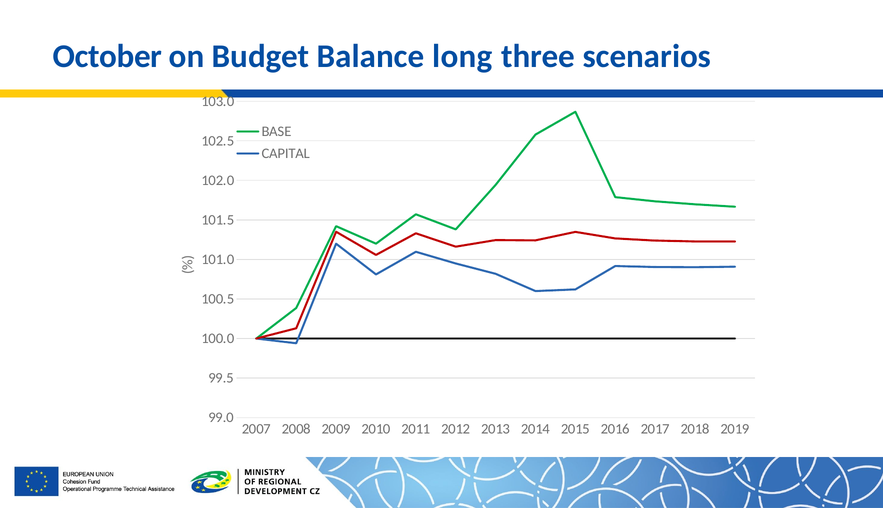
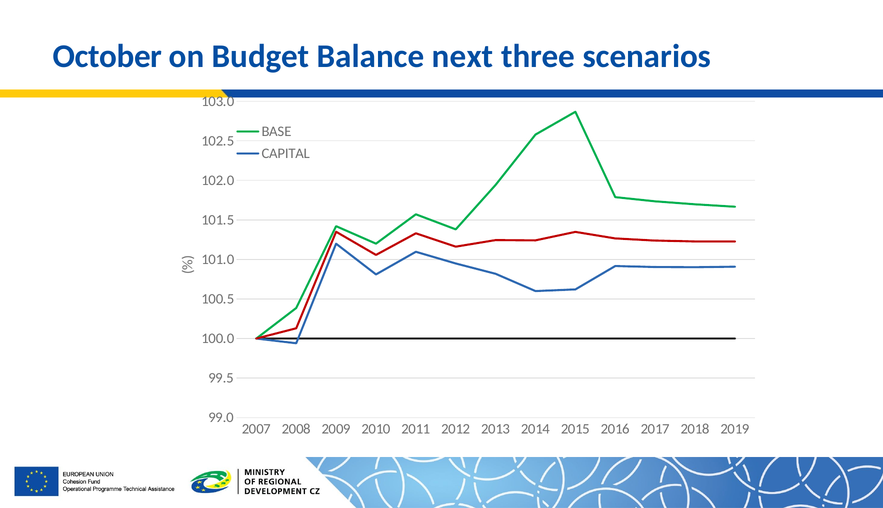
long: long -> next
